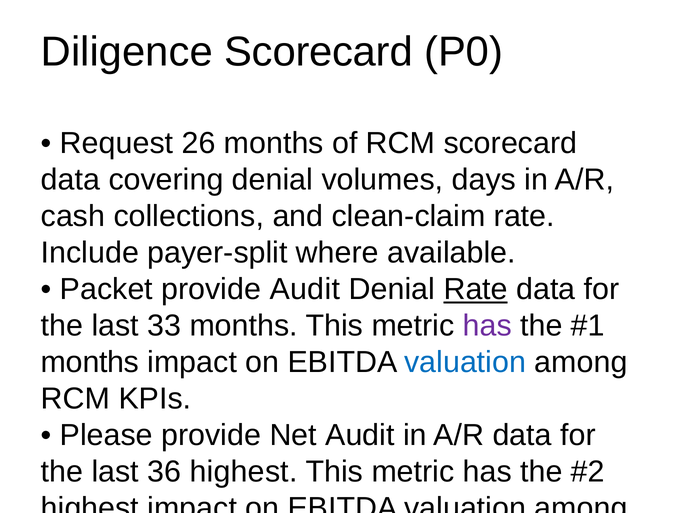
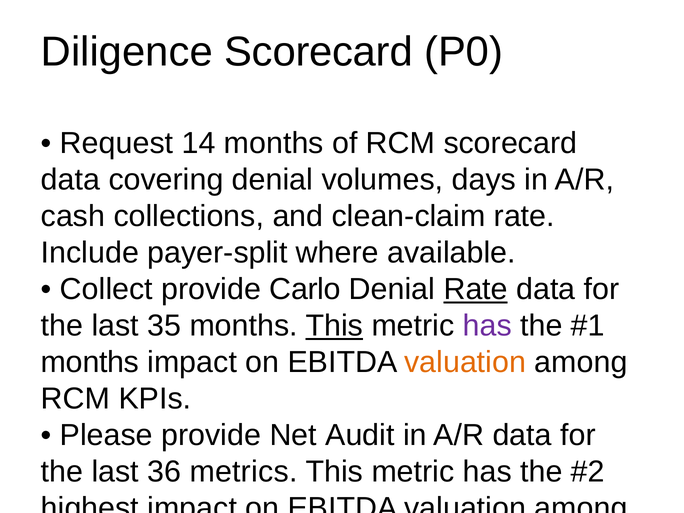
26: 26 -> 14
Packet at (106, 289): Packet -> Collect
provide Audit: Audit -> Carlo
33: 33 -> 35
This at (334, 326) underline: none -> present
valuation at (465, 362) colour: blue -> orange
36 highest: highest -> metrics
